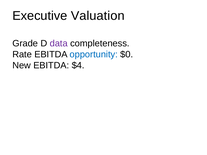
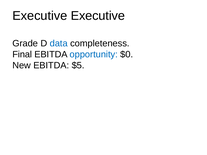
Executive Valuation: Valuation -> Executive
data colour: purple -> blue
Rate: Rate -> Final
$4: $4 -> $5
